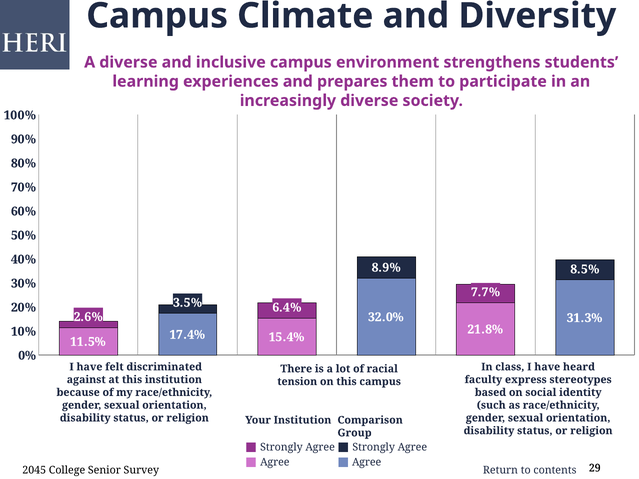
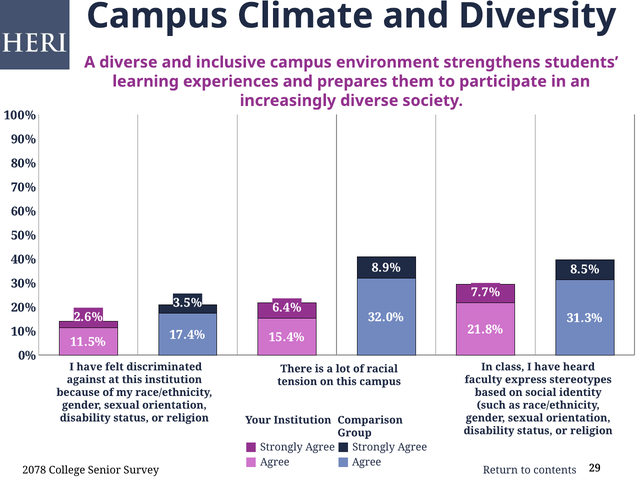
2045: 2045 -> 2078
